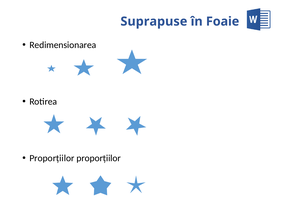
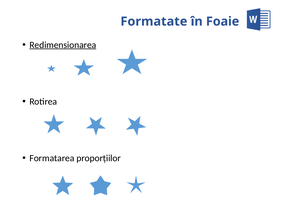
Suprapuse: Suprapuse -> Formatate
Redimensionarea underline: none -> present
Proporţiilor at (52, 158): Proporţiilor -> Formatarea
